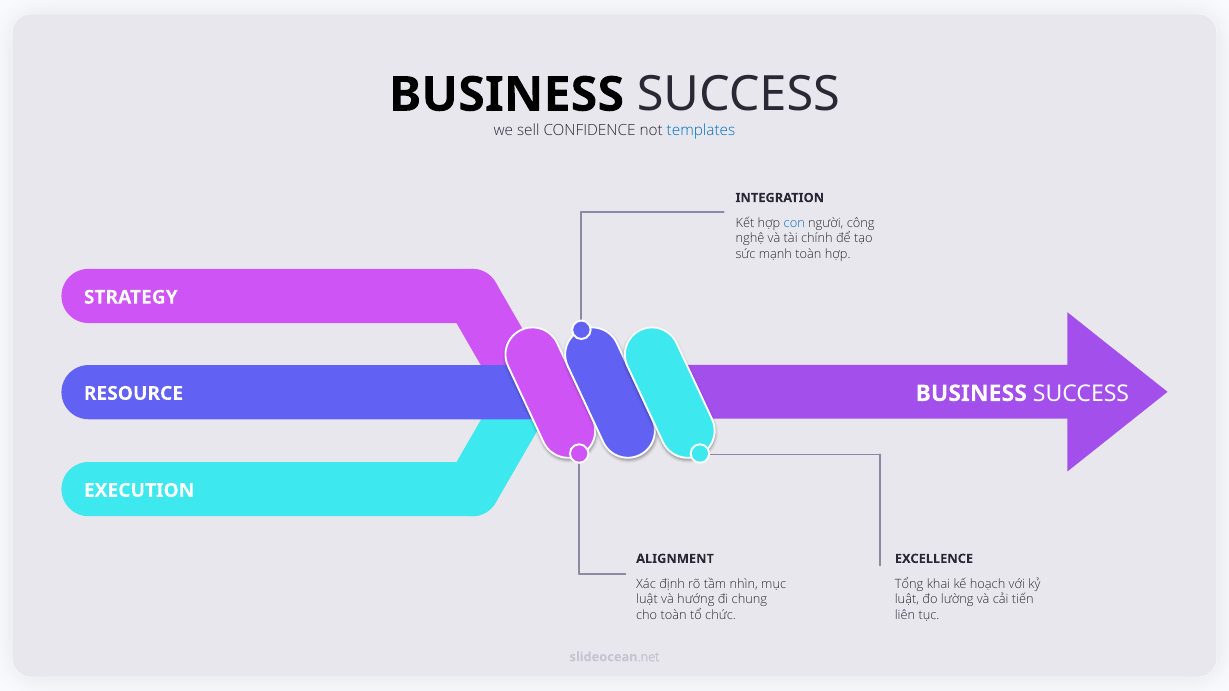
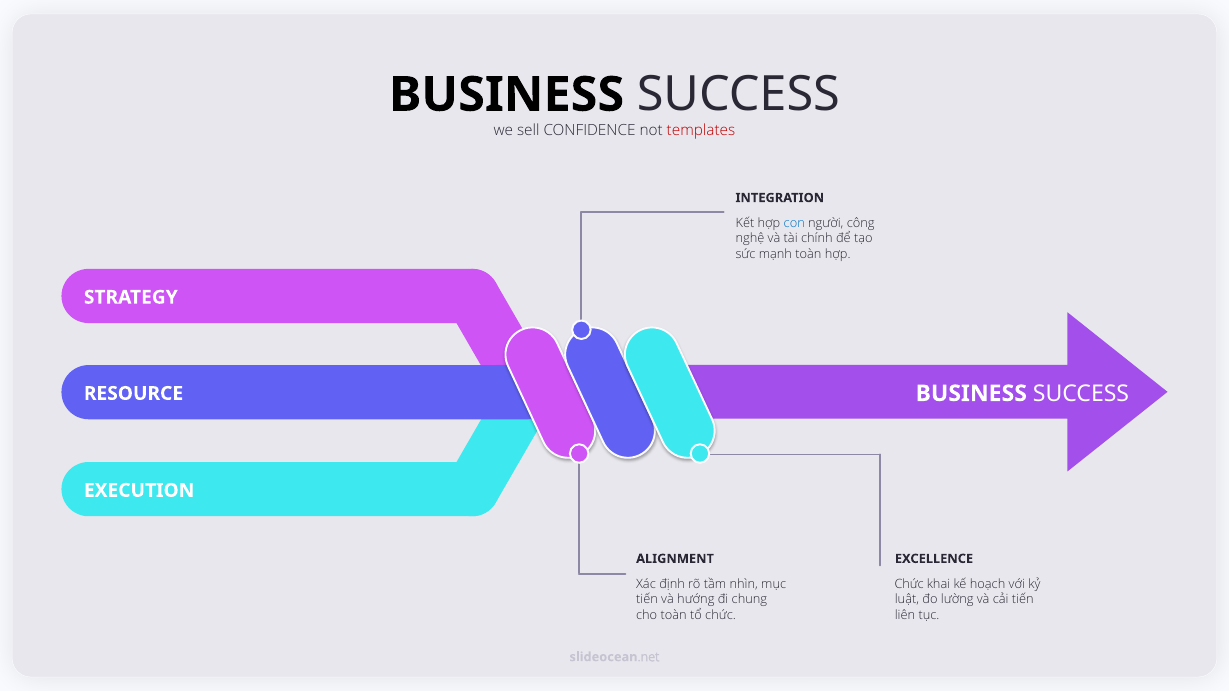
templates colour: blue -> red
Tổng at (909, 584): Tổng -> Chức
luật at (647, 600): luật -> tiến
